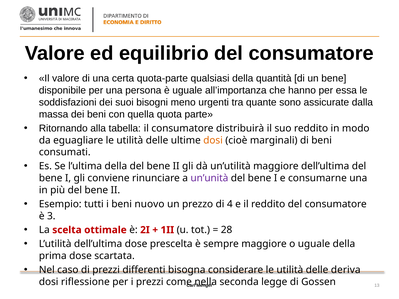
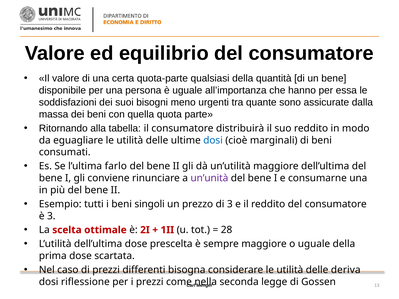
dosi at (213, 140) colour: orange -> blue
l’ultima della: della -> farlo
nuovo: nuovo -> singoli
di 4: 4 -> 3
